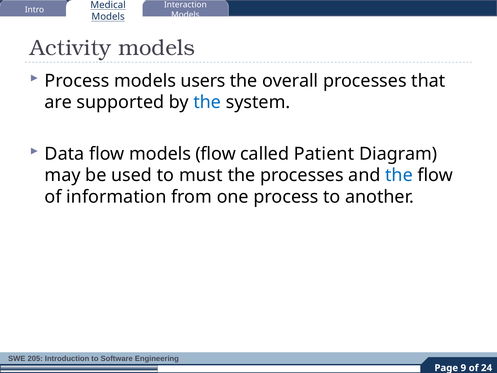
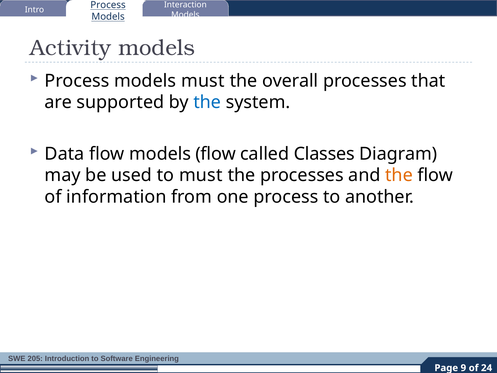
Intro Medical: Medical -> Process
models users: users -> must
Patient: Patient -> Classes
the at (399, 175) colour: blue -> orange
